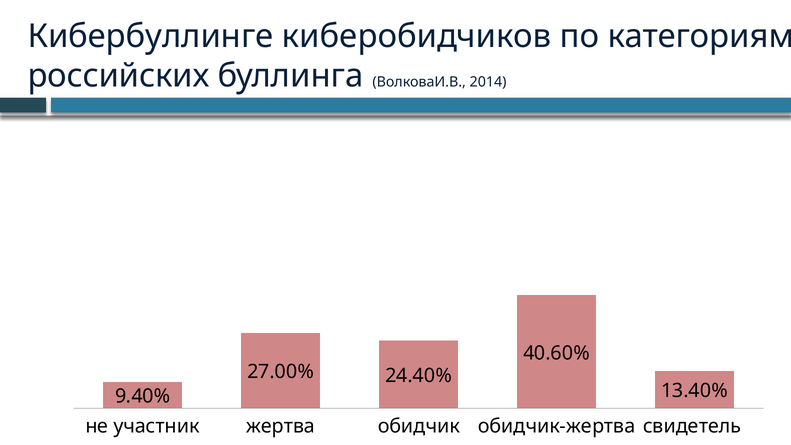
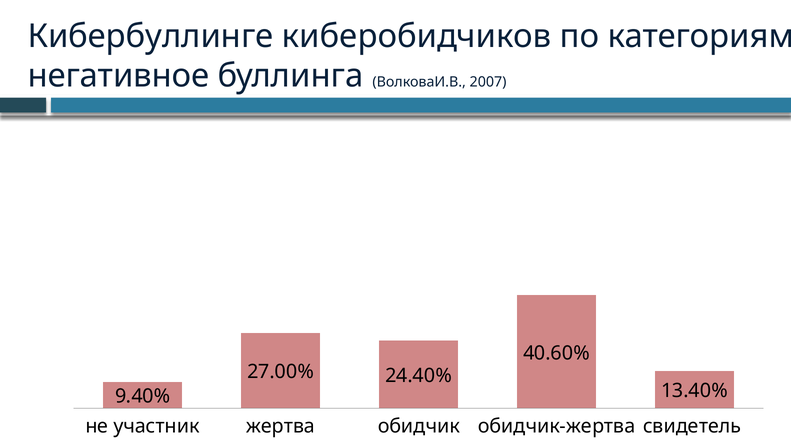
российских: российских -> негативное
2014: 2014 -> 2007
